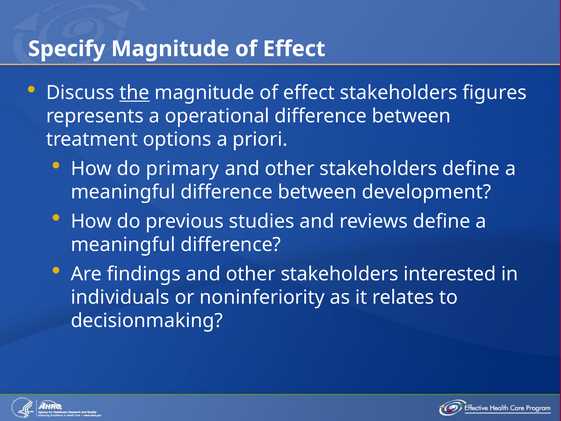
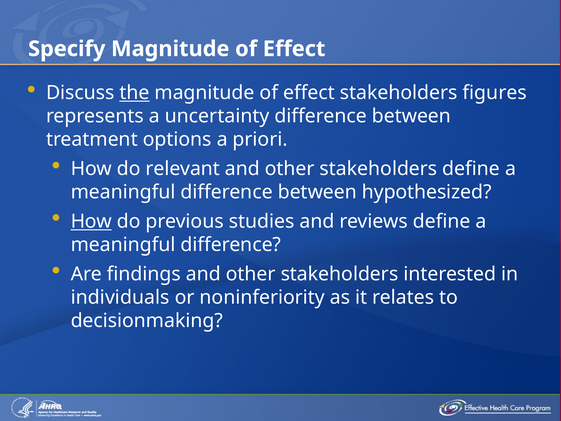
operational: operational -> uncertainty
primary: primary -> relevant
development: development -> hypothesized
How at (91, 221) underline: none -> present
